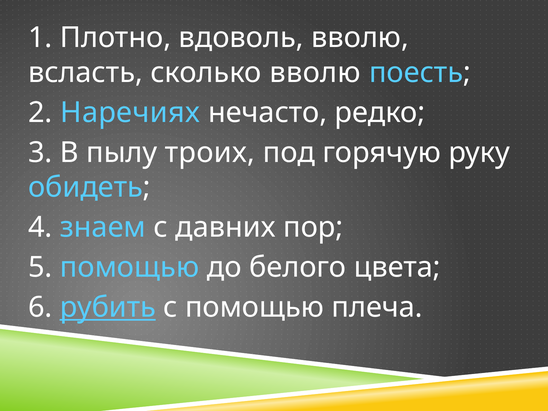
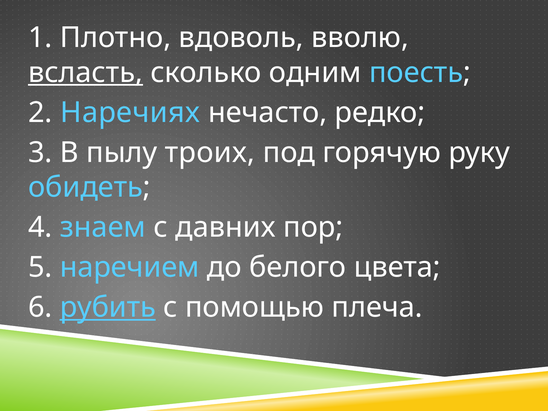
всласть underline: none -> present
сколько вволю: вволю -> одним
5 помощью: помощью -> наречием
